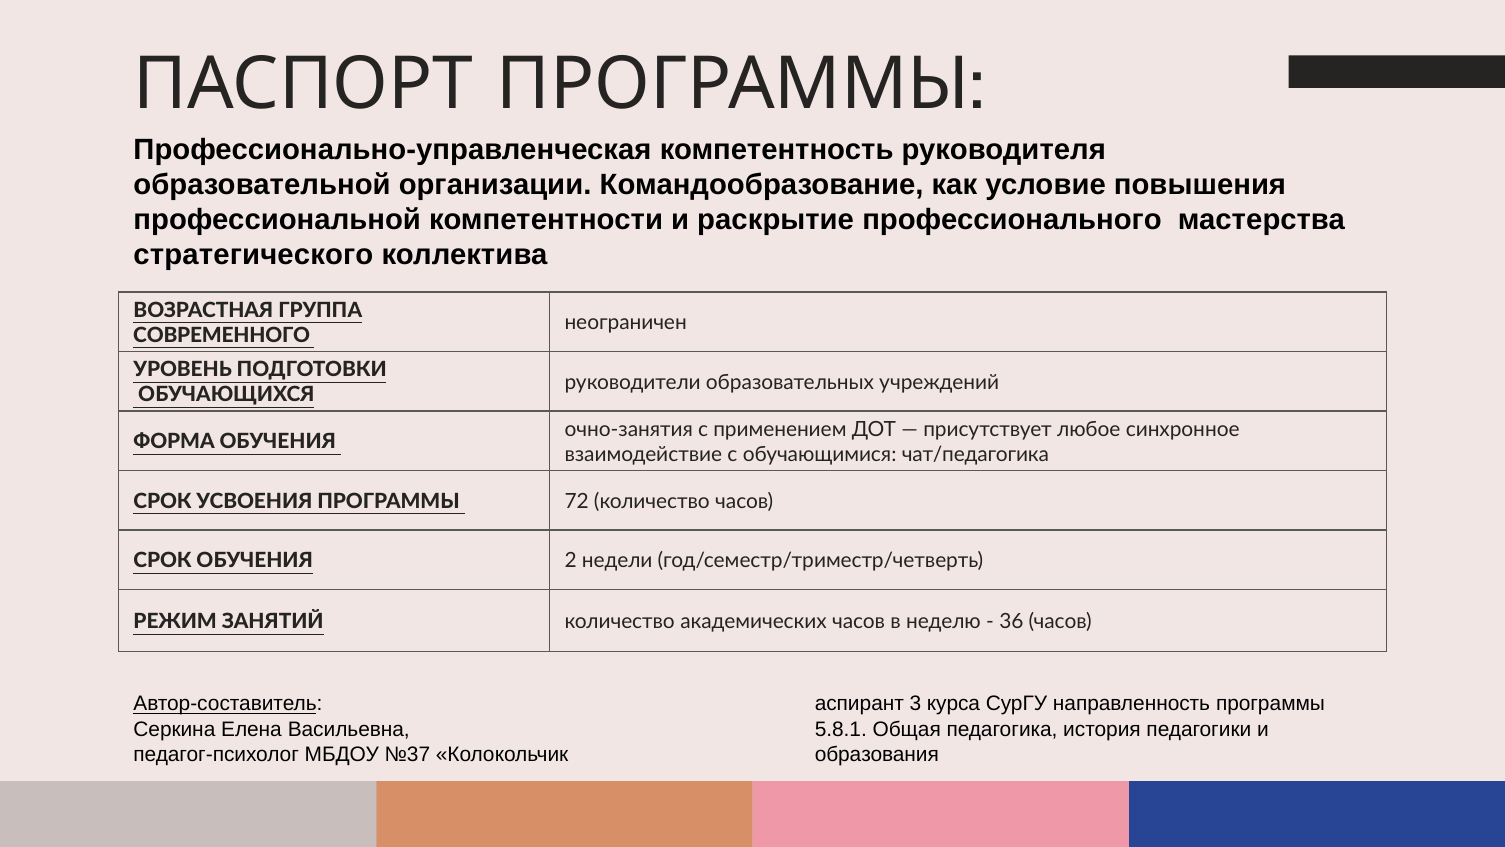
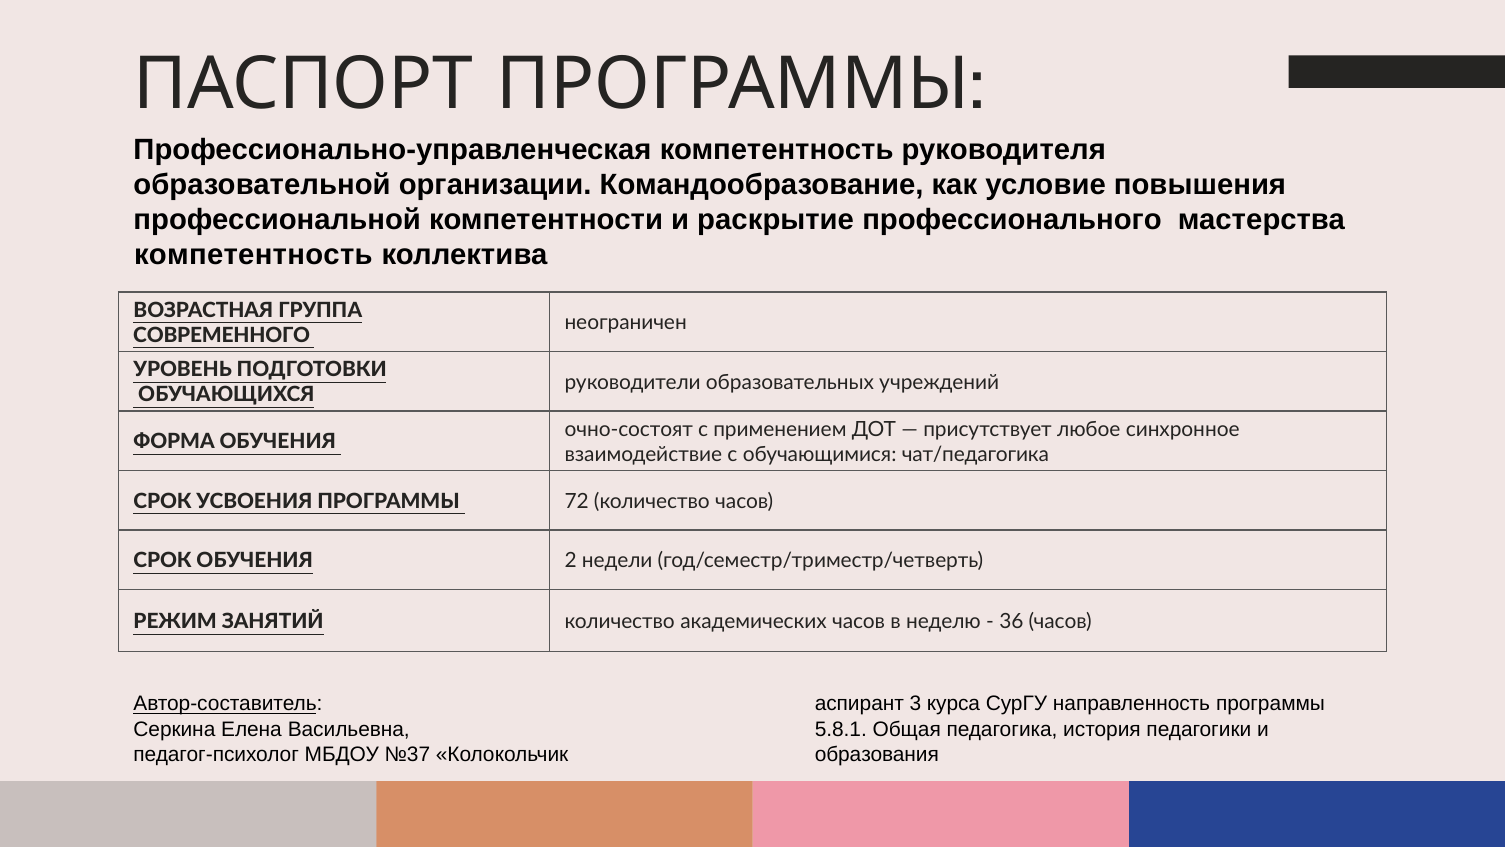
стратегического at (253, 255): стратегического -> компетентность
очно-занятия: очно-занятия -> очно-состоят
